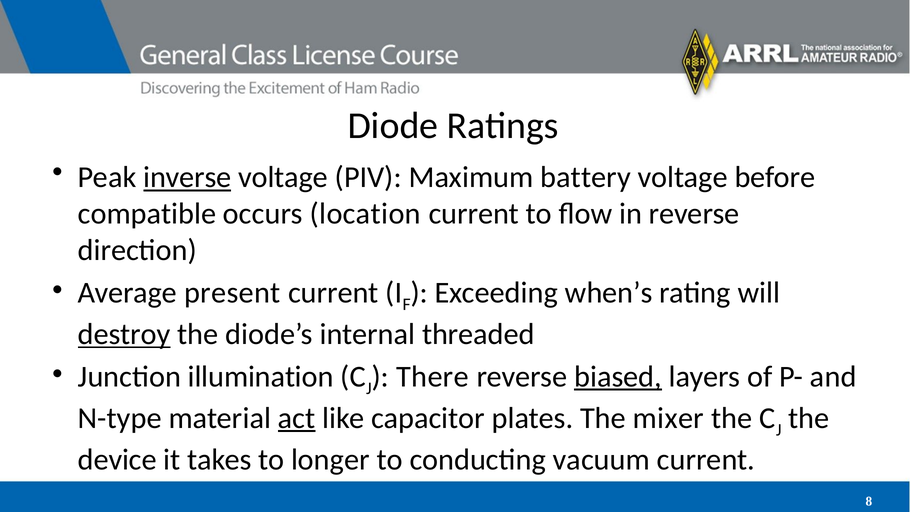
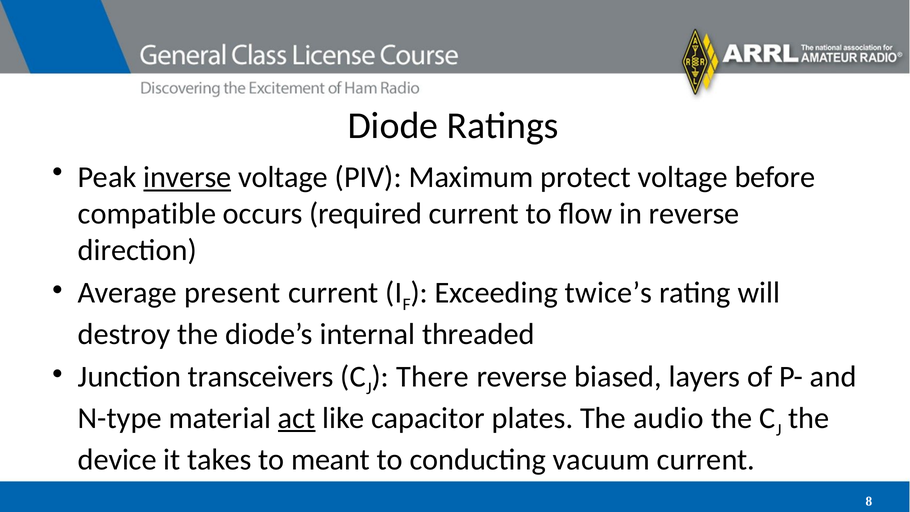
battery: battery -> protect
location: location -> required
when’s: when’s -> twice’s
destroy underline: present -> none
illumination: illumination -> transceivers
biased underline: present -> none
mixer: mixer -> audio
longer: longer -> meant
